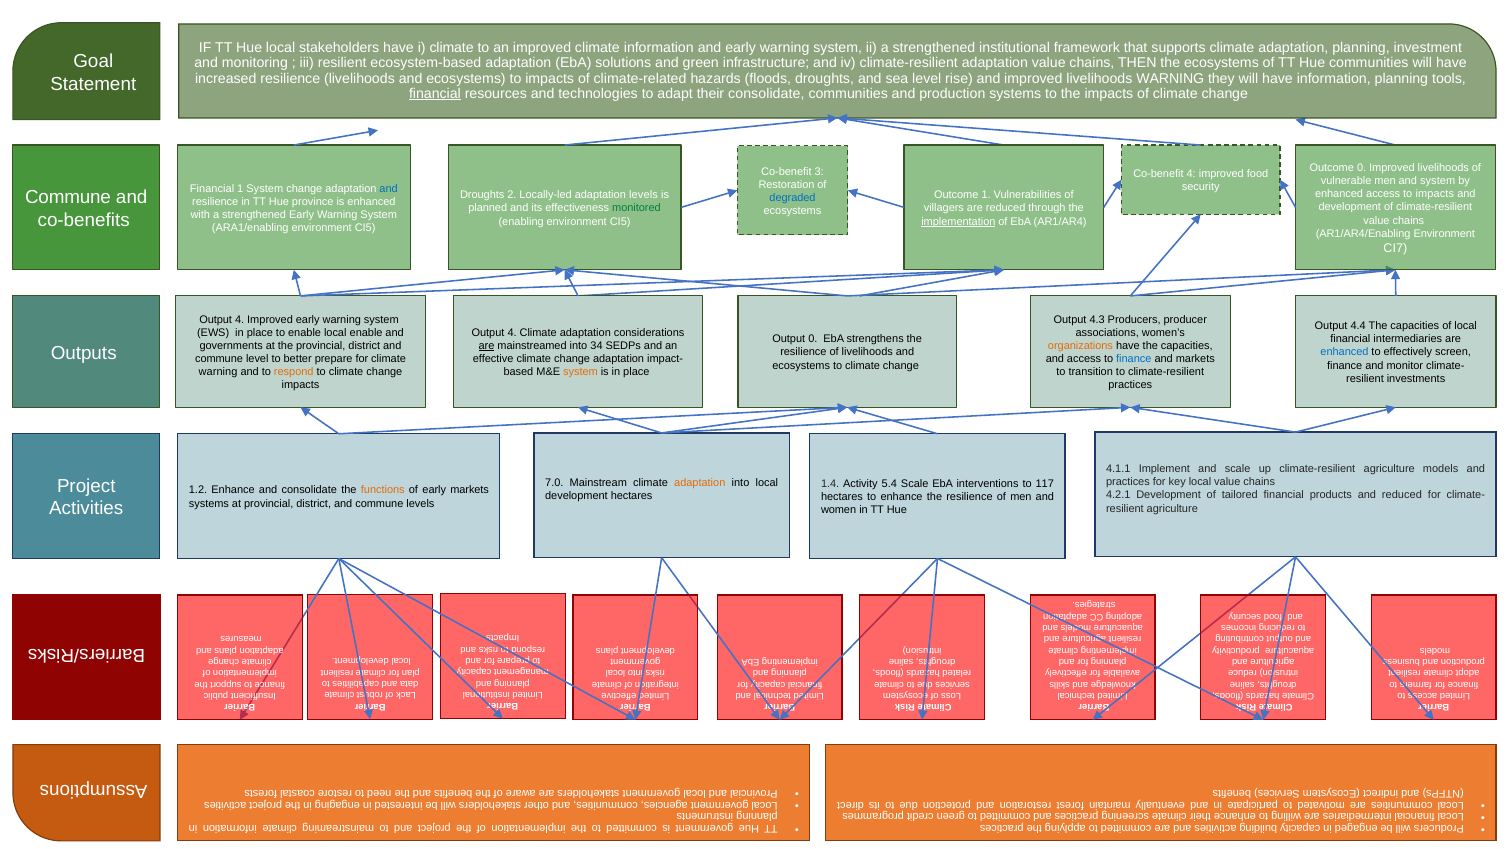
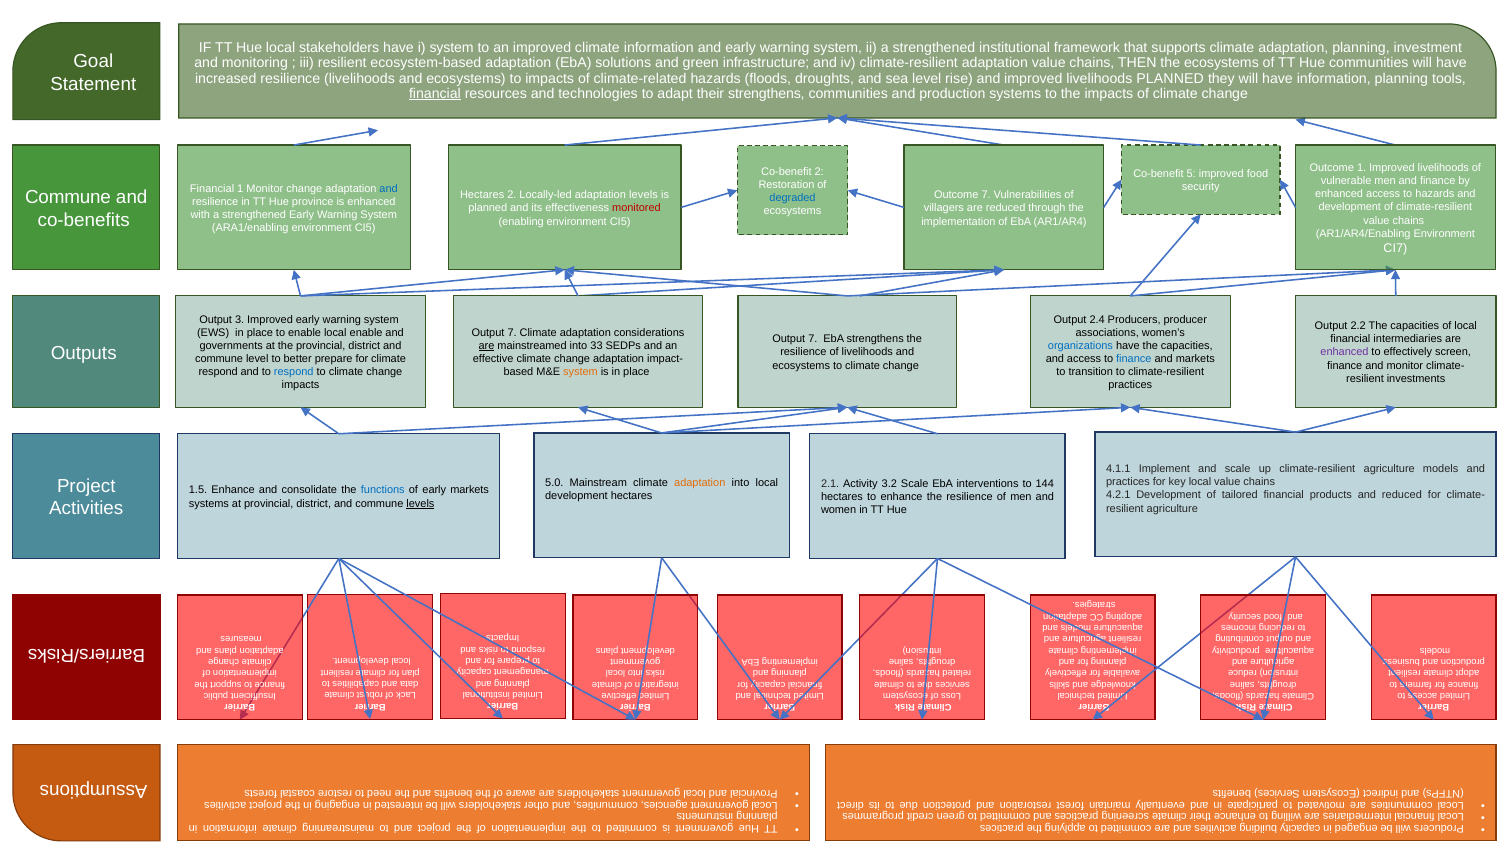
i climate: climate -> system
livelihoods WARNING: WARNING -> PLANNED
their consolidate: consolidate -> strengthens
Outcome 0: 0 -> 1
Co-benefit 3: 3 -> 2
Co-benefit 4: 4 -> 5
and system: system -> finance
1 System: System -> Monitor
access to impacts: impacts -> hazards
Droughts at (482, 195): Droughts -> Hectares
Outcome 1: 1 -> 7
monitored colour: green -> red
implementation underline: present -> none
4 at (240, 319): 4 -> 3
4.3: 4.3 -> 2.4
4.4: 4.4 -> 2.2
4 at (512, 333): 4 -> 7
0 at (813, 339): 0 -> 7
34: 34 -> 33
organizations colour: orange -> blue
enhanced at (1345, 352) colour: blue -> purple
warning at (218, 372): warning -> respond
respond at (294, 372) colour: orange -> blue
7.0: 7.0 -> 5.0
1.4: 1.4 -> 2.1
5.4: 5.4 -> 3.2
117: 117 -> 144
1.2: 1.2 -> 1.5
functions colour: orange -> blue
levels at (420, 503) underline: none -> present
